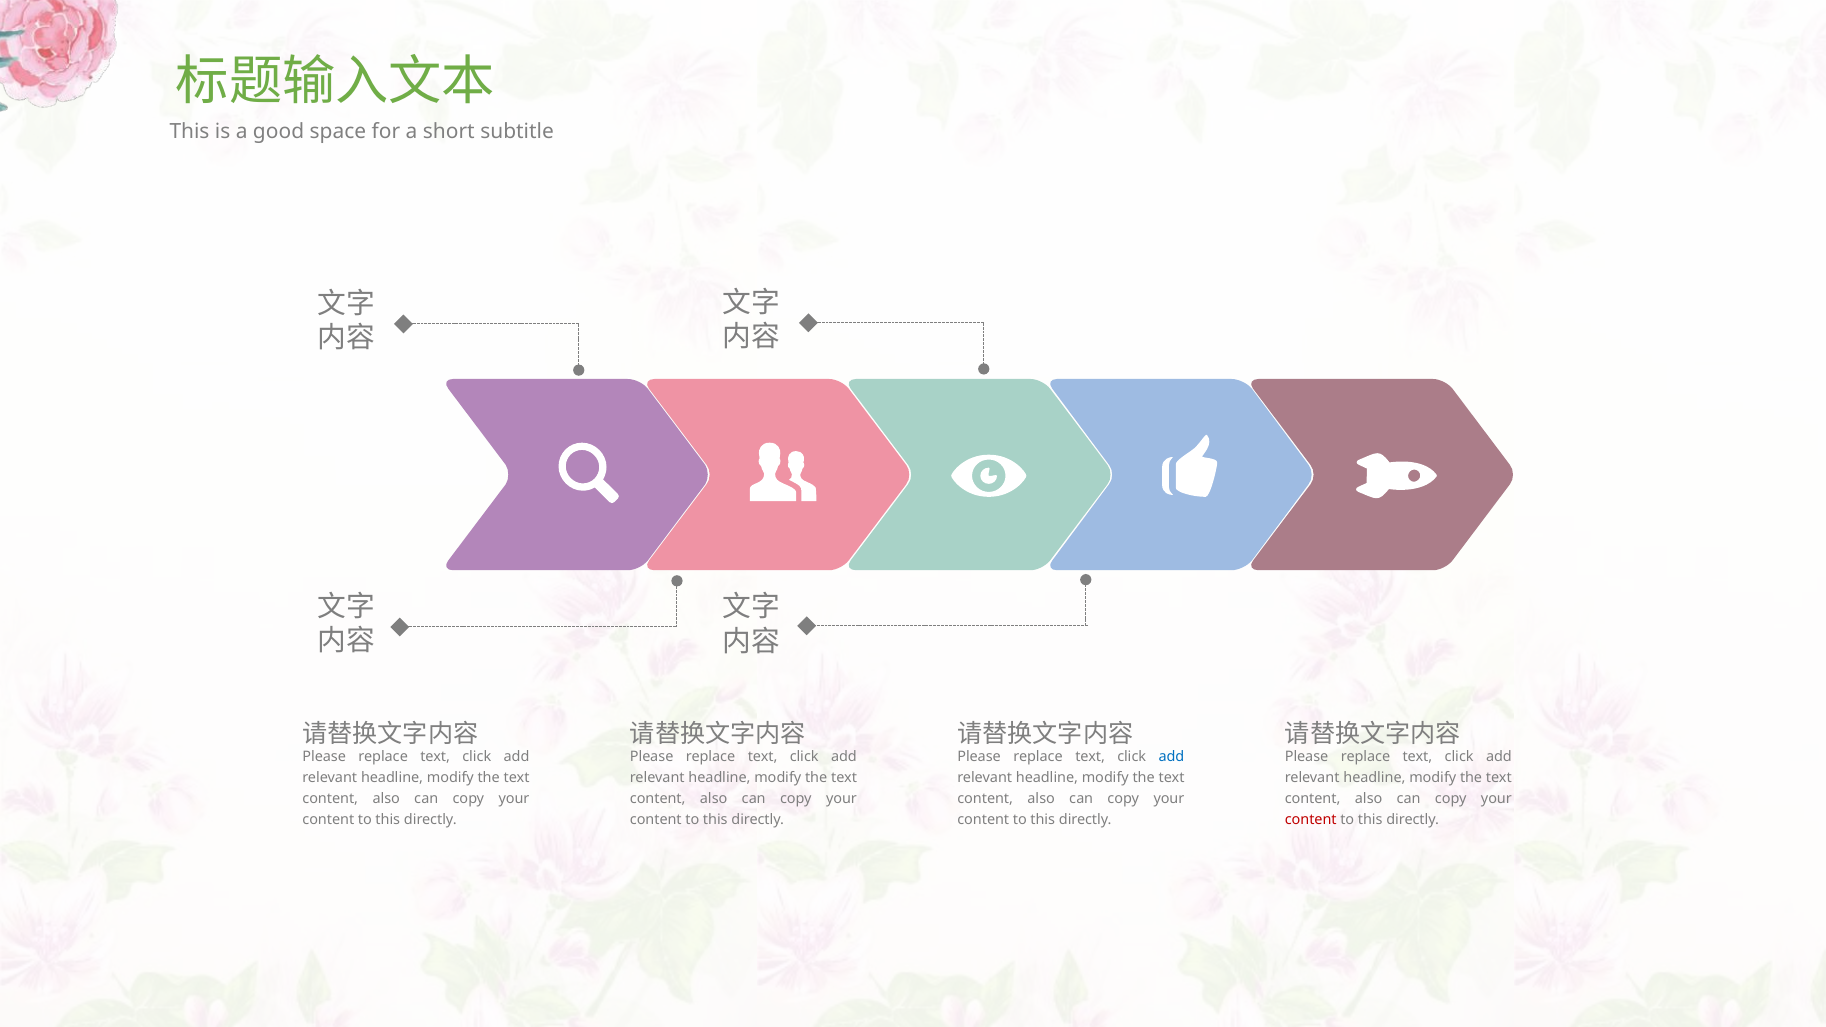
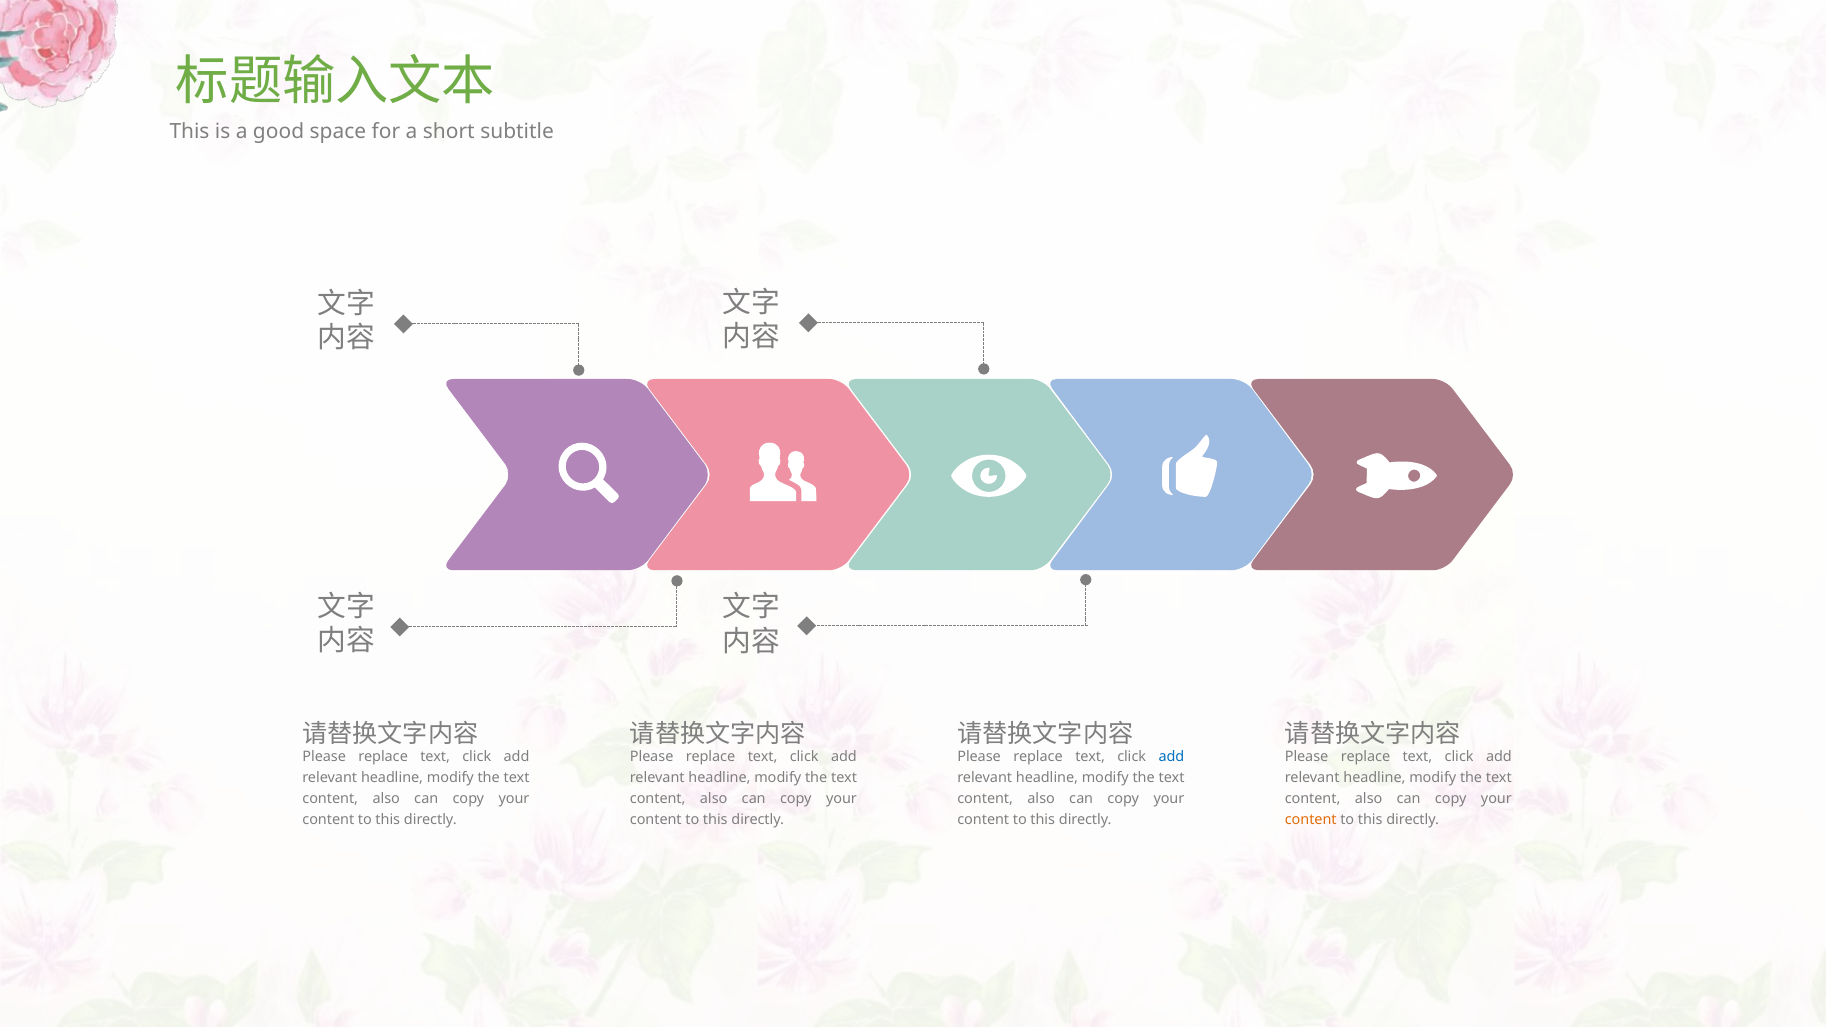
content at (1311, 820) colour: red -> orange
